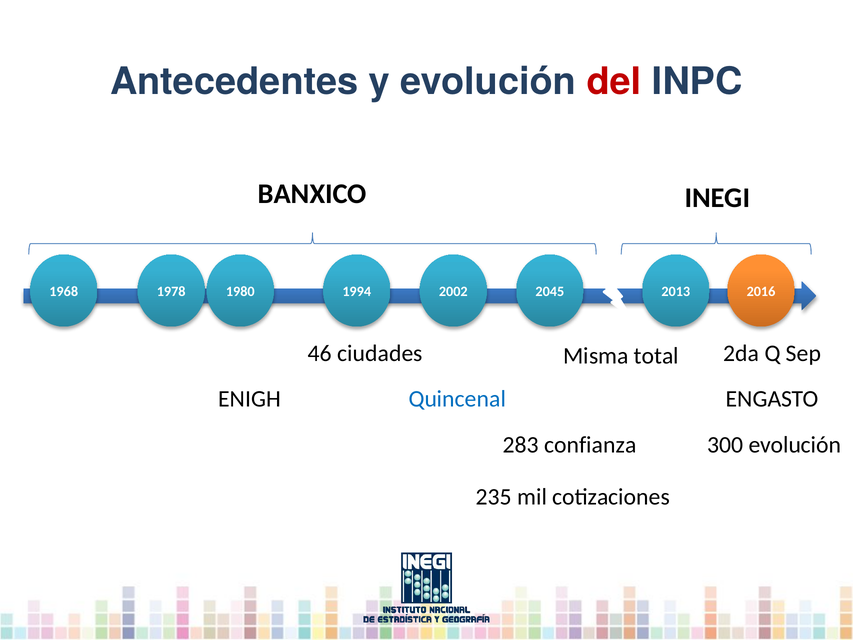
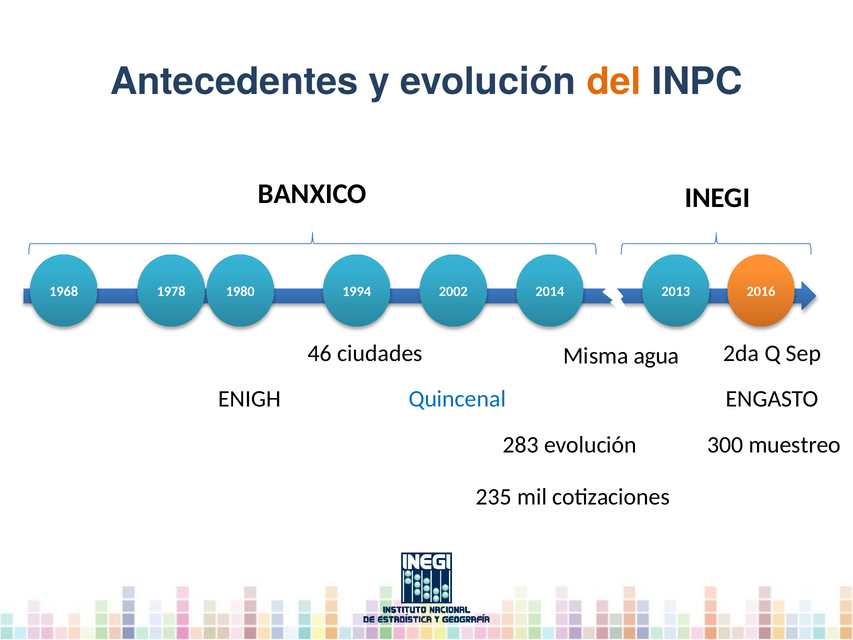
del colour: red -> orange
2045: 2045 -> 2014
total: total -> agua
300 evolución: evolución -> muestreo
283 confianza: confianza -> evolución
